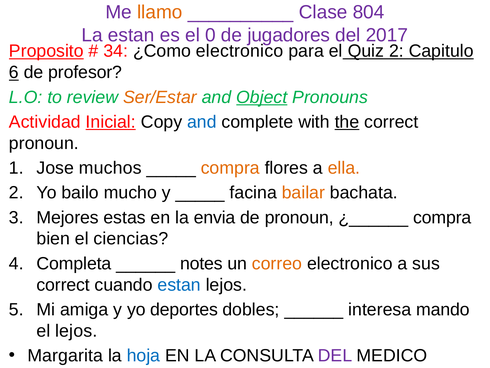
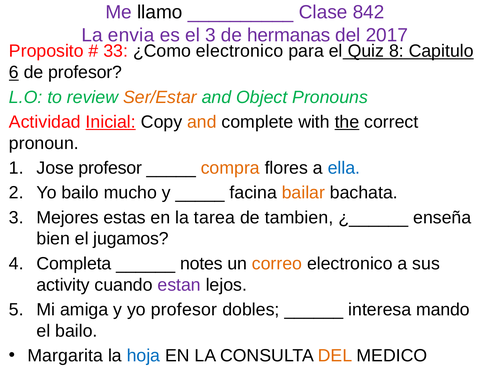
llamo colour: orange -> black
804: 804 -> 842
La estan: estan -> envia
el 0: 0 -> 3
jugadores: jugadores -> hermanas
Proposito underline: present -> none
34: 34 -> 33
Quiz 2: 2 -> 8
Object underline: present -> none
and at (202, 122) colour: blue -> orange
Jose muchos: muchos -> profesor
ella colour: orange -> blue
envia: envia -> tarea
de pronoun: pronoun -> tambien
compra at (442, 217): compra -> enseña
ciencias: ciencias -> jugamos
correct at (63, 284): correct -> activity
estan at (179, 284) colour: blue -> purple
yo deportes: deportes -> profesor
el lejos: lejos -> bailo
DEL at (335, 355) colour: purple -> orange
